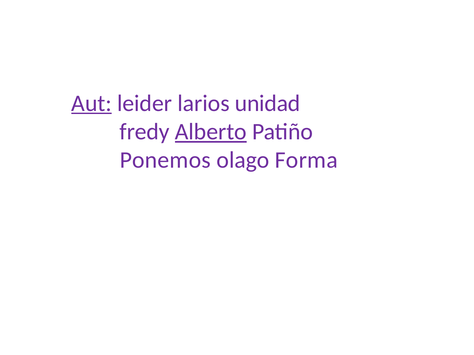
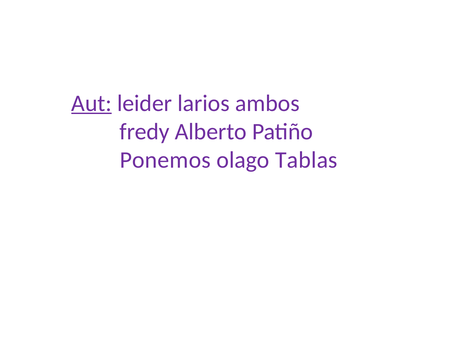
unidad: unidad -> ambos
Alberto underline: present -> none
Forma: Forma -> Tablas
